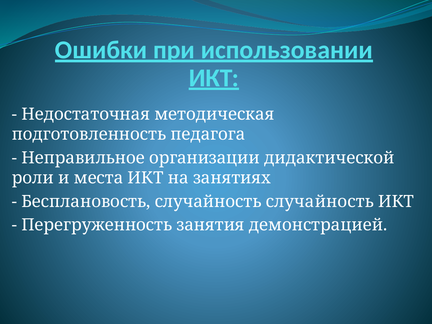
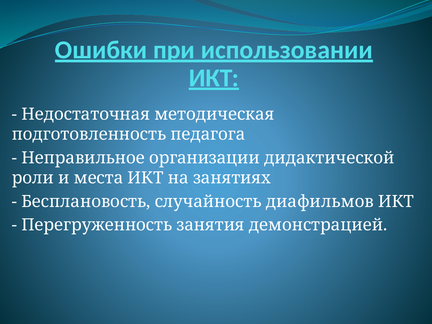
случайность случайность: случайность -> диафильмов
